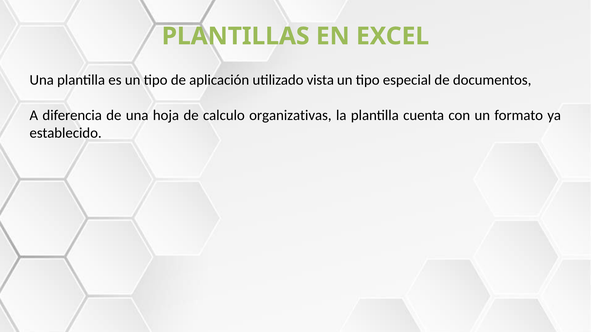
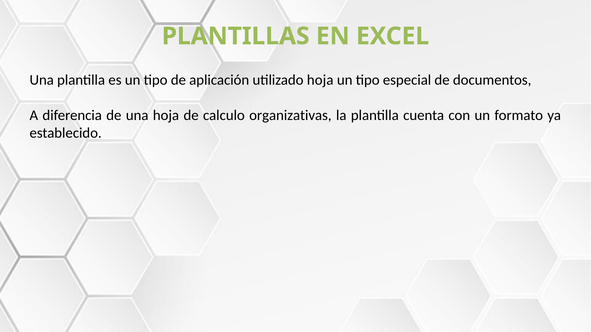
utilizado vista: vista -> hoja
